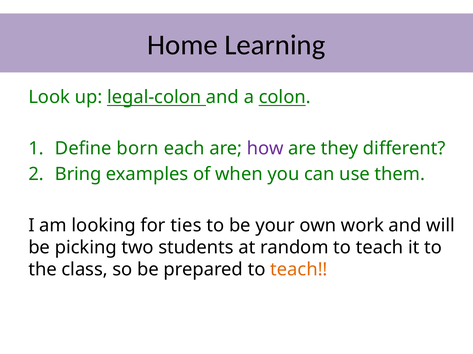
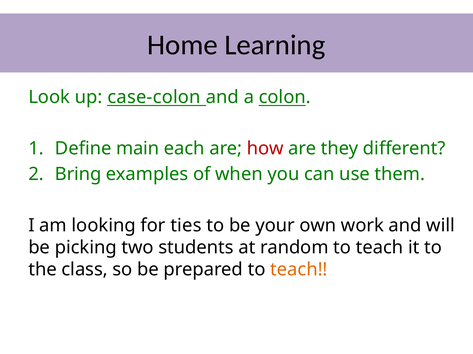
legal-colon: legal-colon -> case-colon
born: born -> main
how colour: purple -> red
